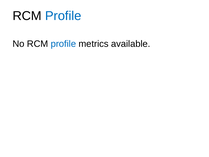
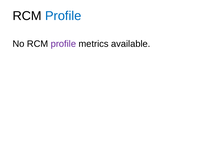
profile at (63, 44) colour: blue -> purple
